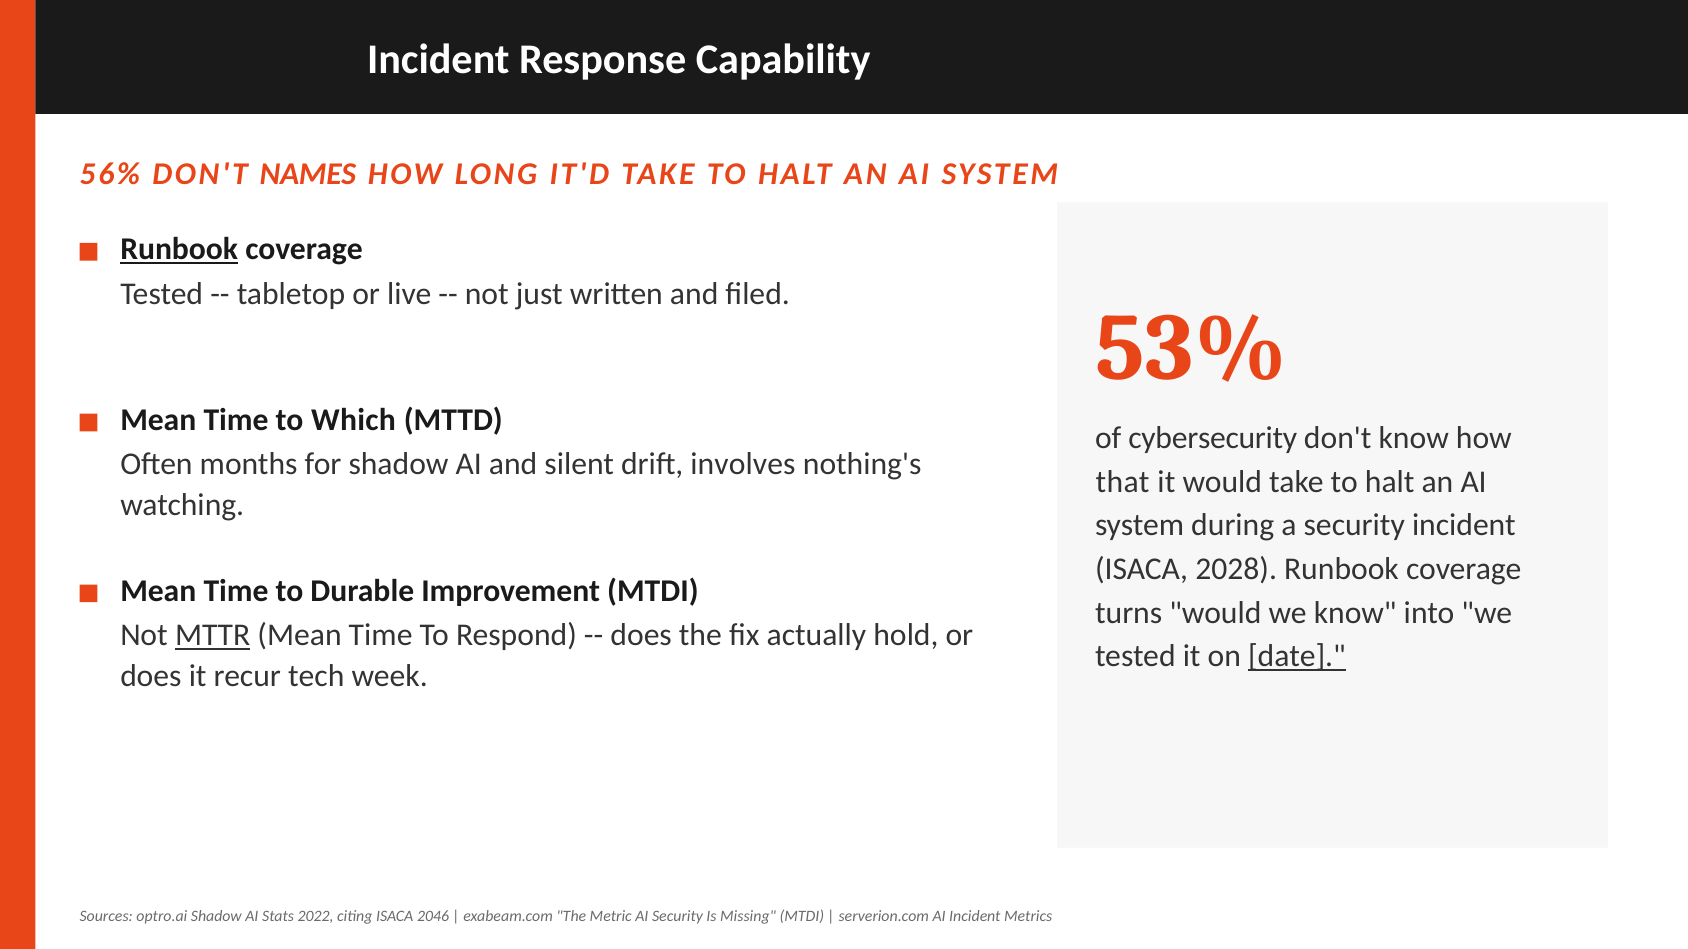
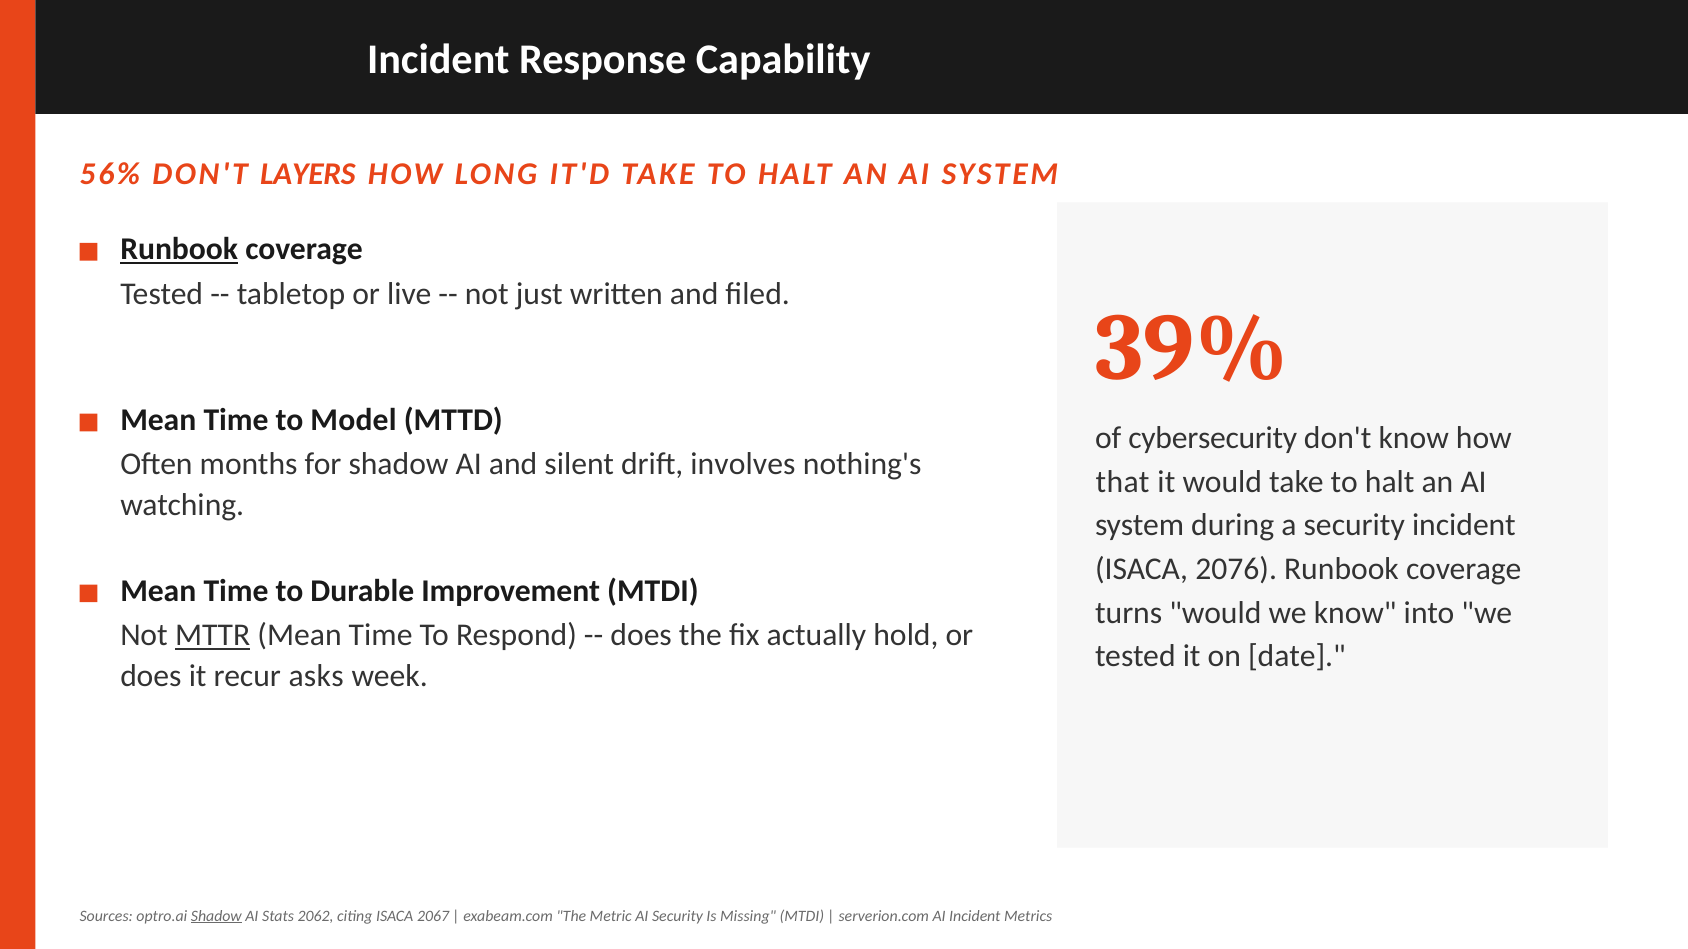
NAMES: NAMES -> LAYERS
53%: 53% -> 39%
Which: Which -> Model
2028: 2028 -> 2076
date underline: present -> none
tech: tech -> asks
Shadow at (216, 916) underline: none -> present
2022: 2022 -> 2062
2046: 2046 -> 2067
